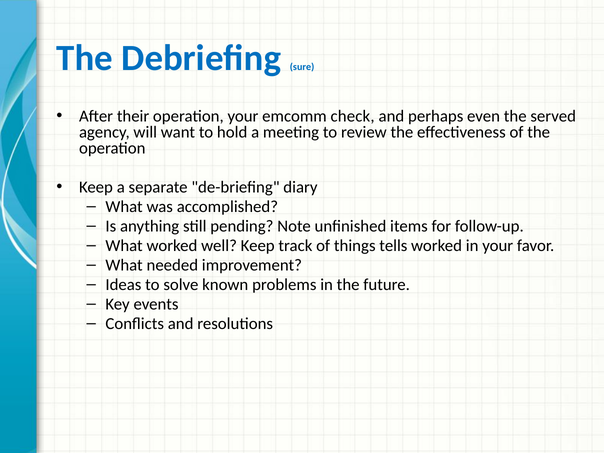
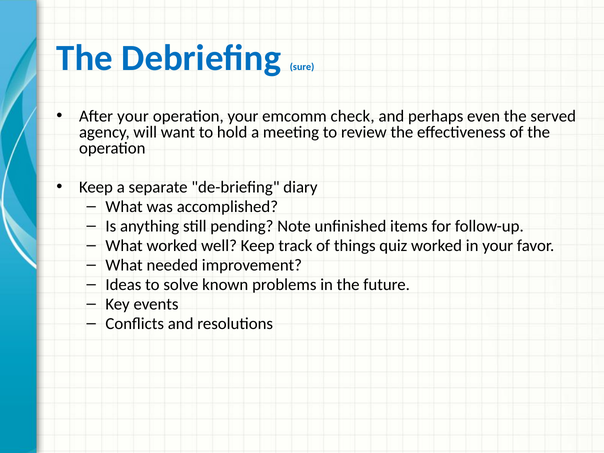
After their: their -> your
tells: tells -> quiz
